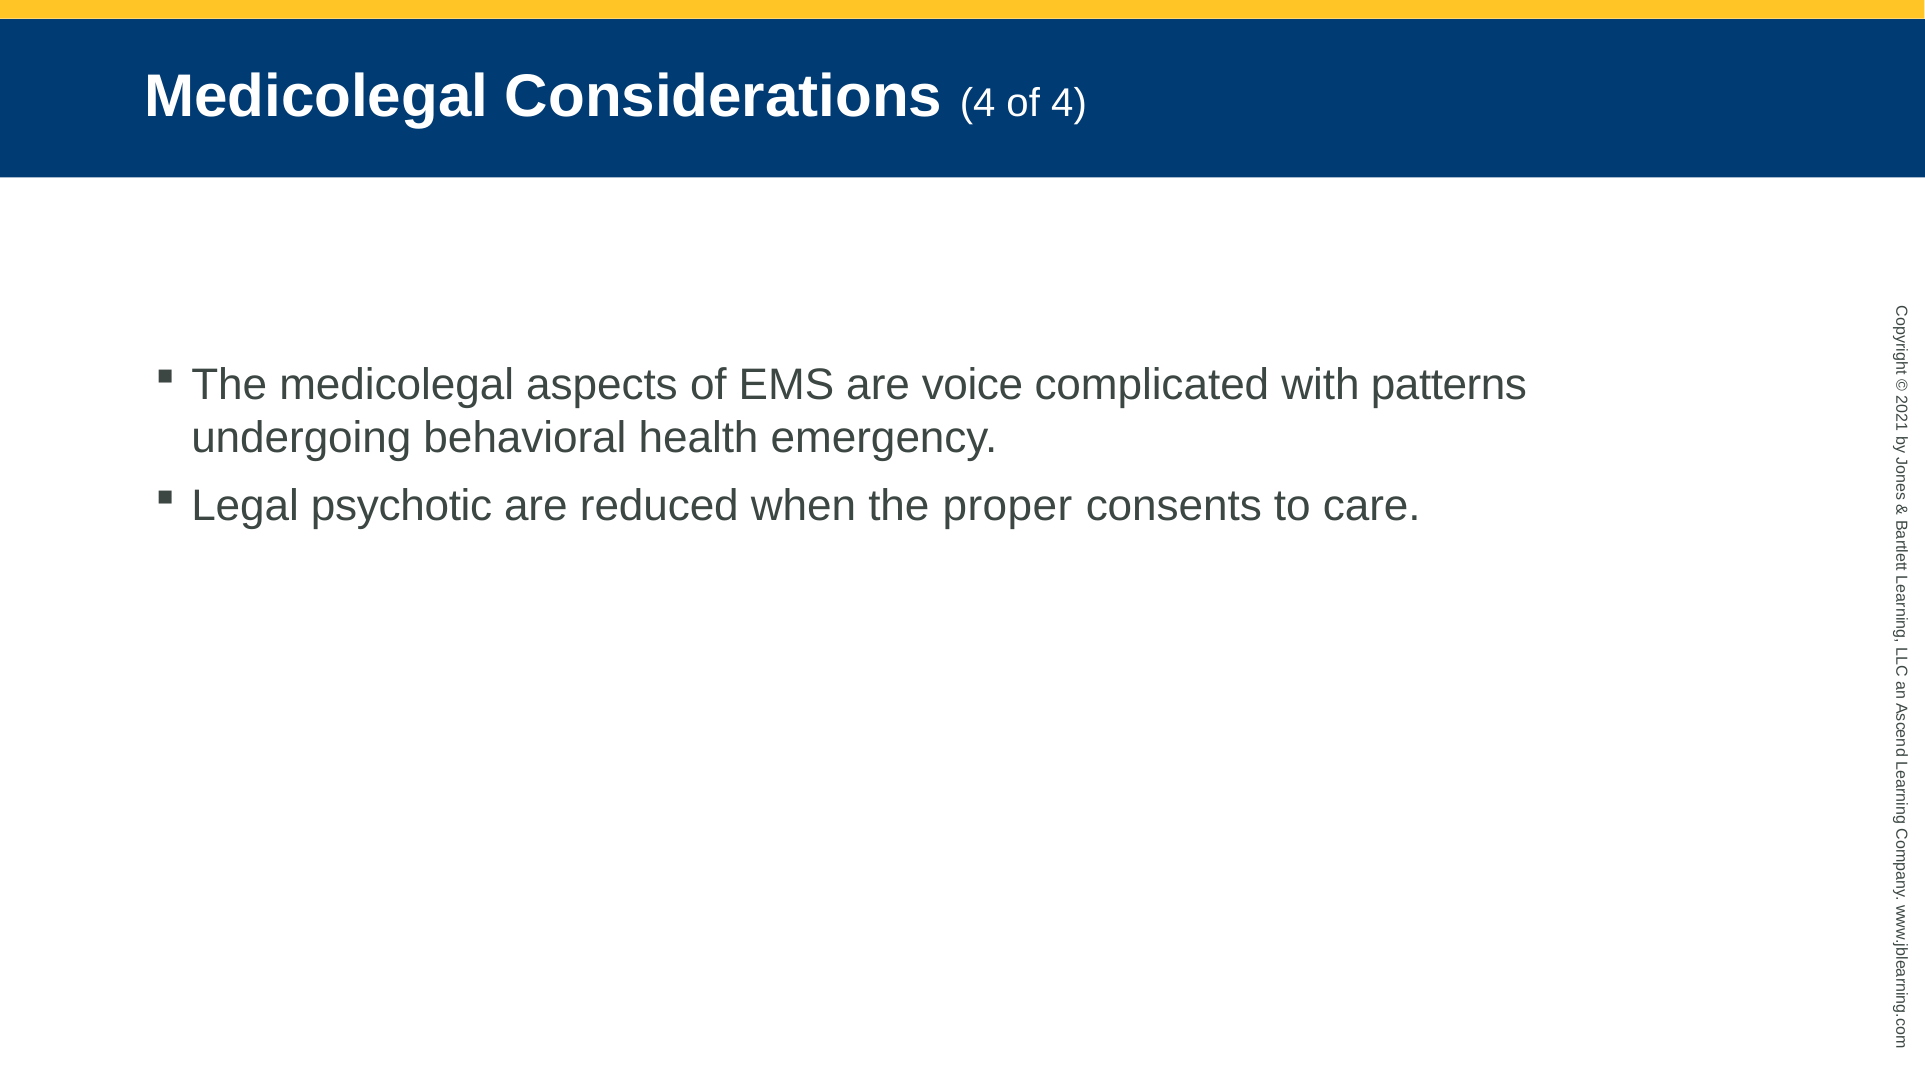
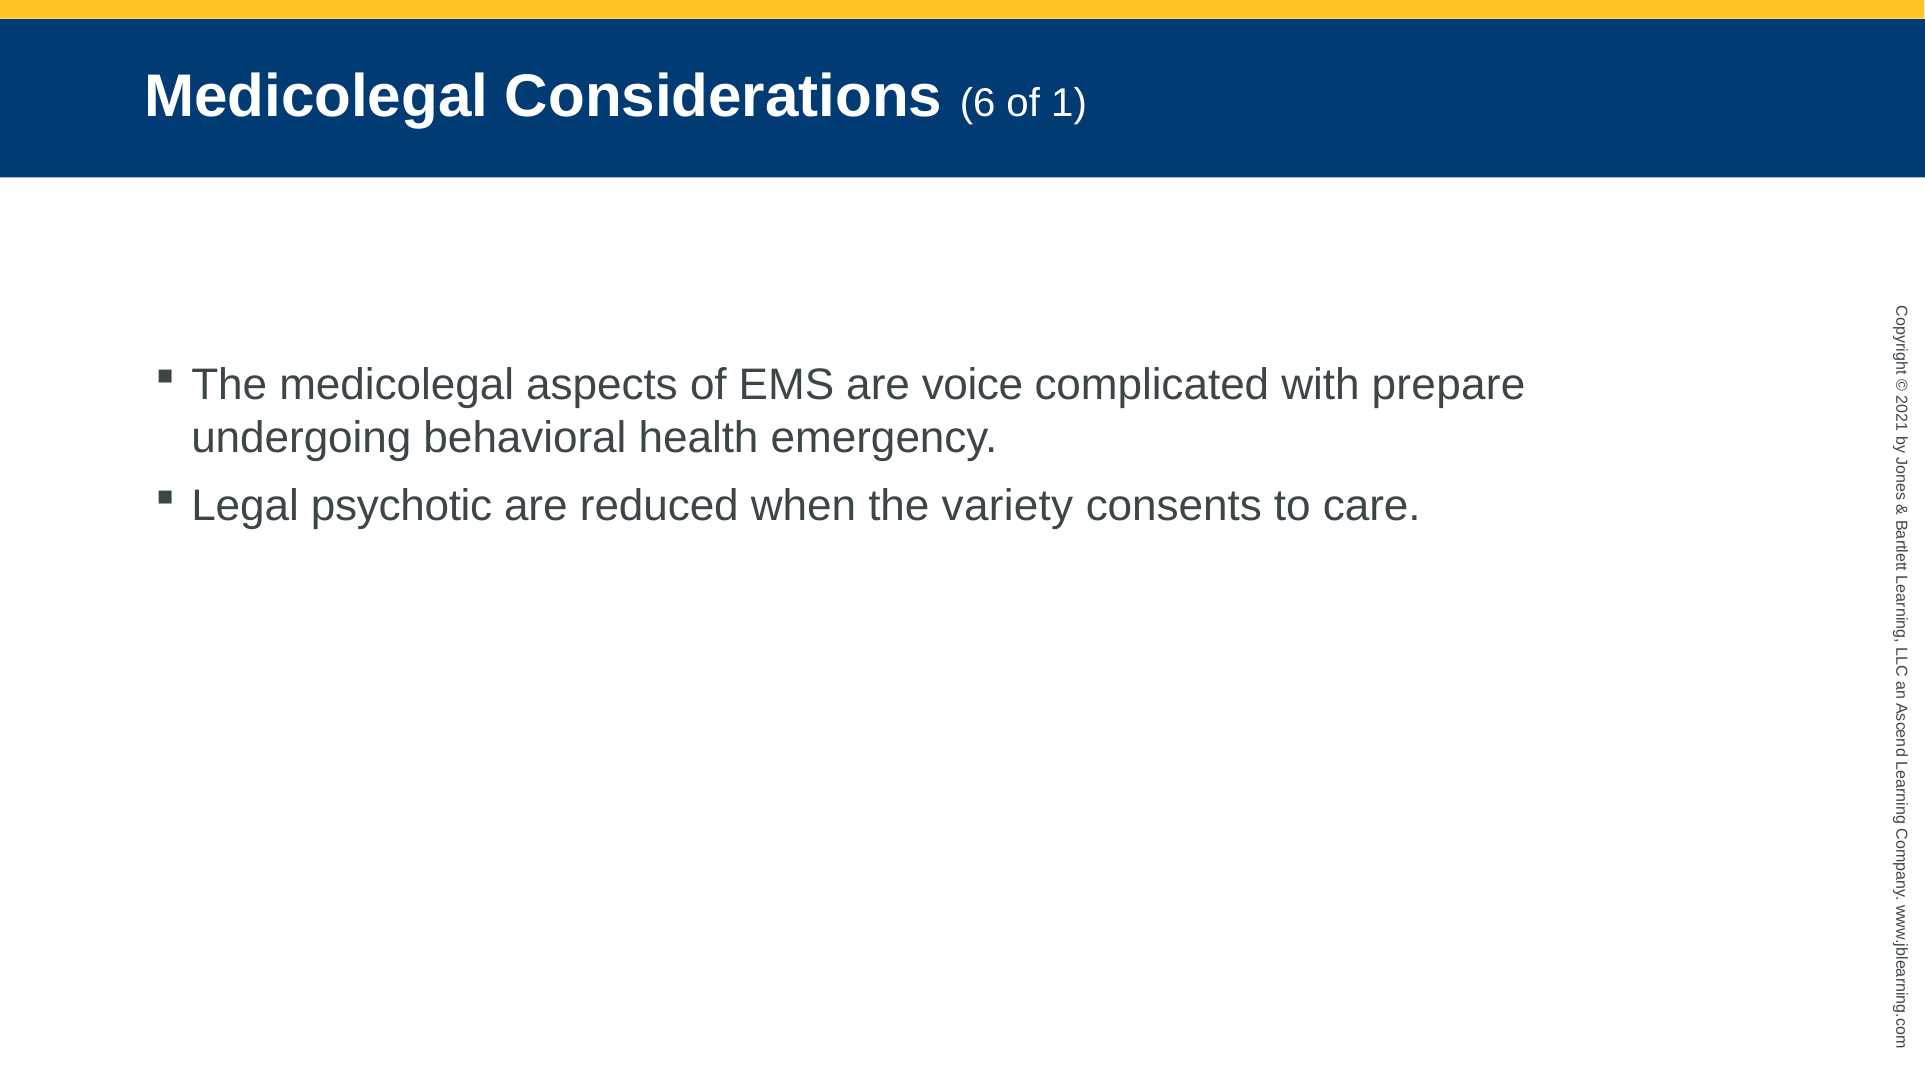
Considerations 4: 4 -> 6
of 4: 4 -> 1
patterns: patterns -> prepare
proper: proper -> variety
